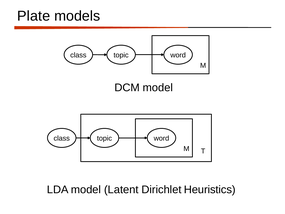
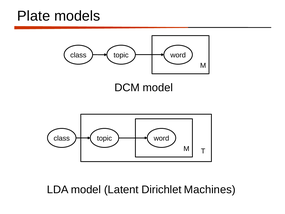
Heuristics: Heuristics -> Machines
